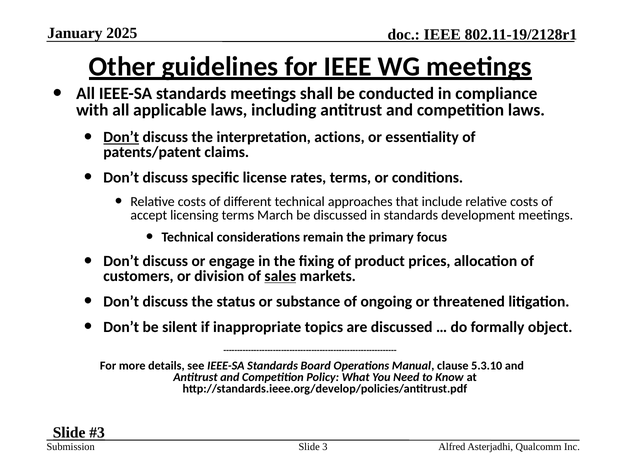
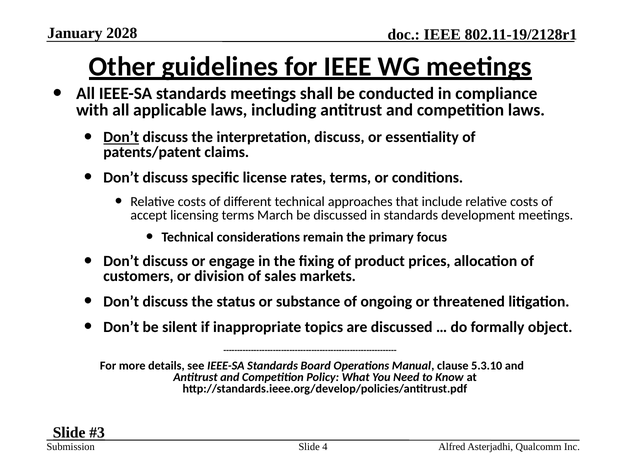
2025: 2025 -> 2028
interpretation actions: actions -> discuss
sales underline: present -> none
3: 3 -> 4
